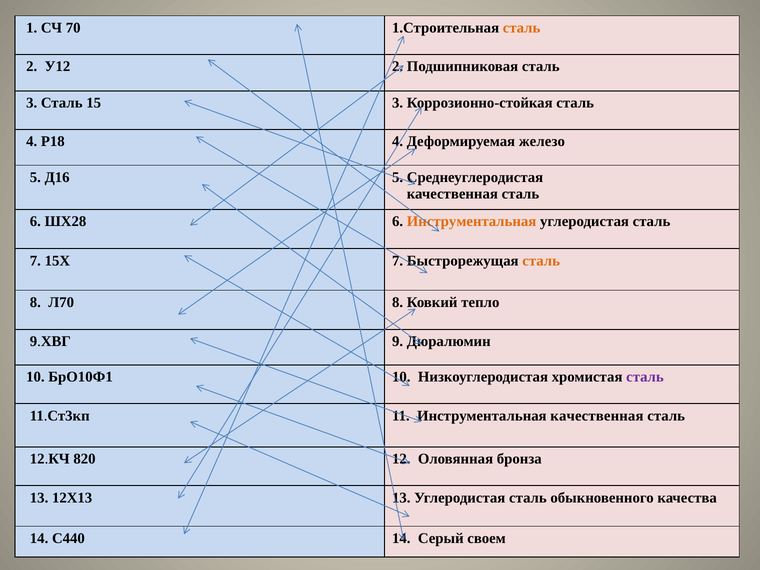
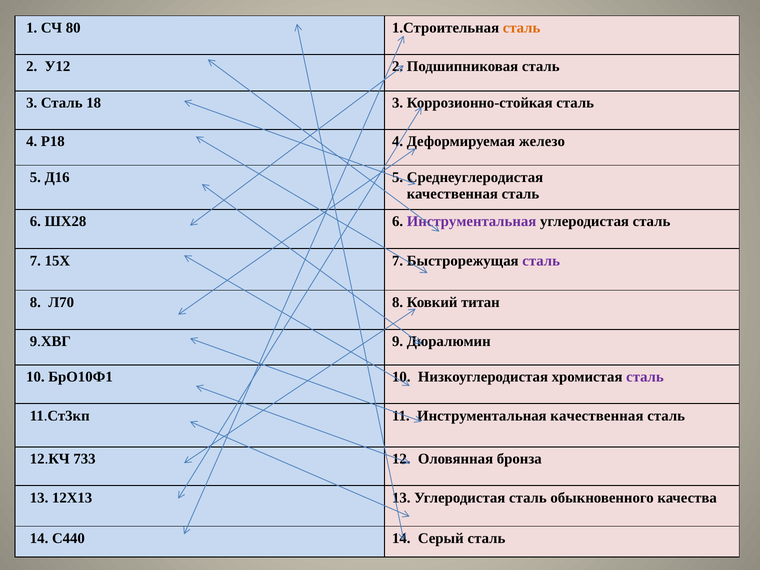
70: 70 -> 80
15: 15 -> 18
Инструментальная at (472, 222) colour: orange -> purple
сталь at (541, 261) colour: orange -> purple
тепло: тепло -> титан
820: 820 -> 733
Серый своем: своем -> сталь
